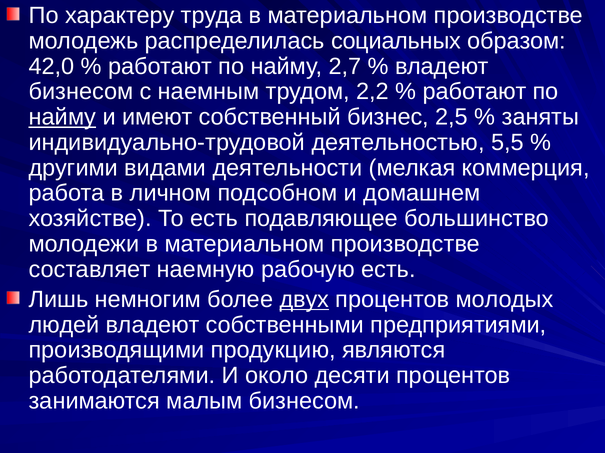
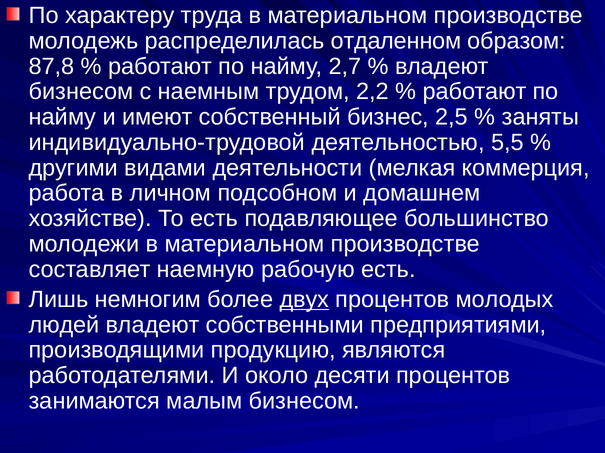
социальных: социальных -> отдаленном
42,0: 42,0 -> 87,8
найму at (62, 117) underline: present -> none
